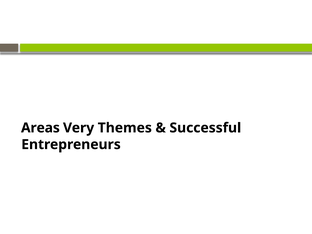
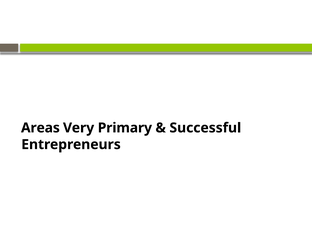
Themes: Themes -> Primary
